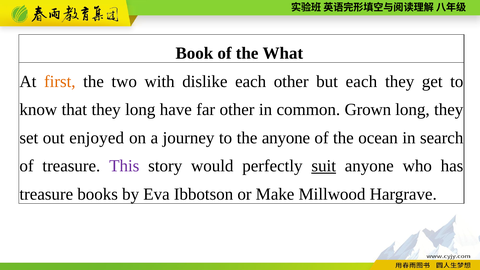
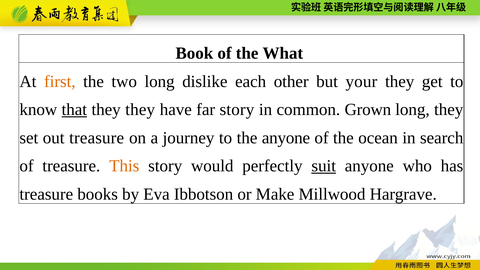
two with: with -> long
but each: each -> your
that underline: none -> present
they long: long -> they
far other: other -> story
out enjoyed: enjoyed -> treasure
This colour: purple -> orange
